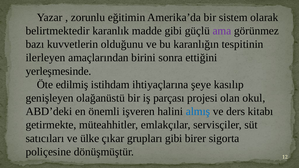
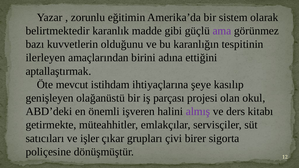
sonra: sonra -> adına
yerleşmesinde: yerleşmesinde -> aptallaştırmak
edilmiş: edilmiş -> mevcut
almış colour: blue -> purple
ülke: ülke -> işler
grupları gibi: gibi -> çivi
